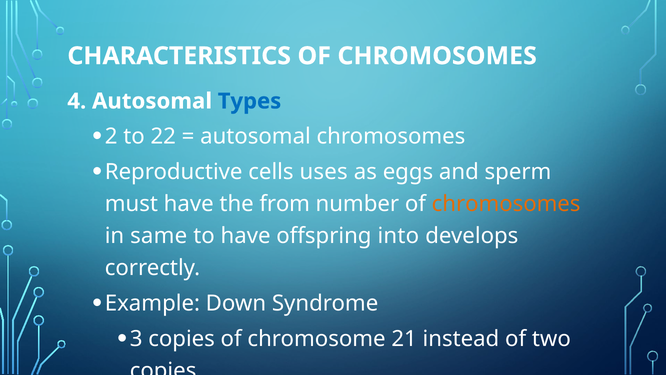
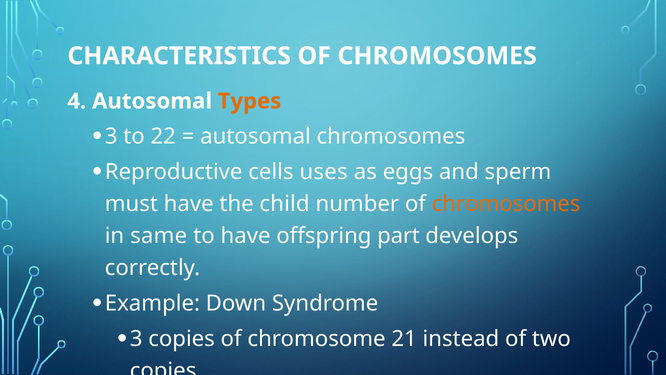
Types colour: blue -> orange
2 at (111, 137): 2 -> 3
from: from -> child
into: into -> part
